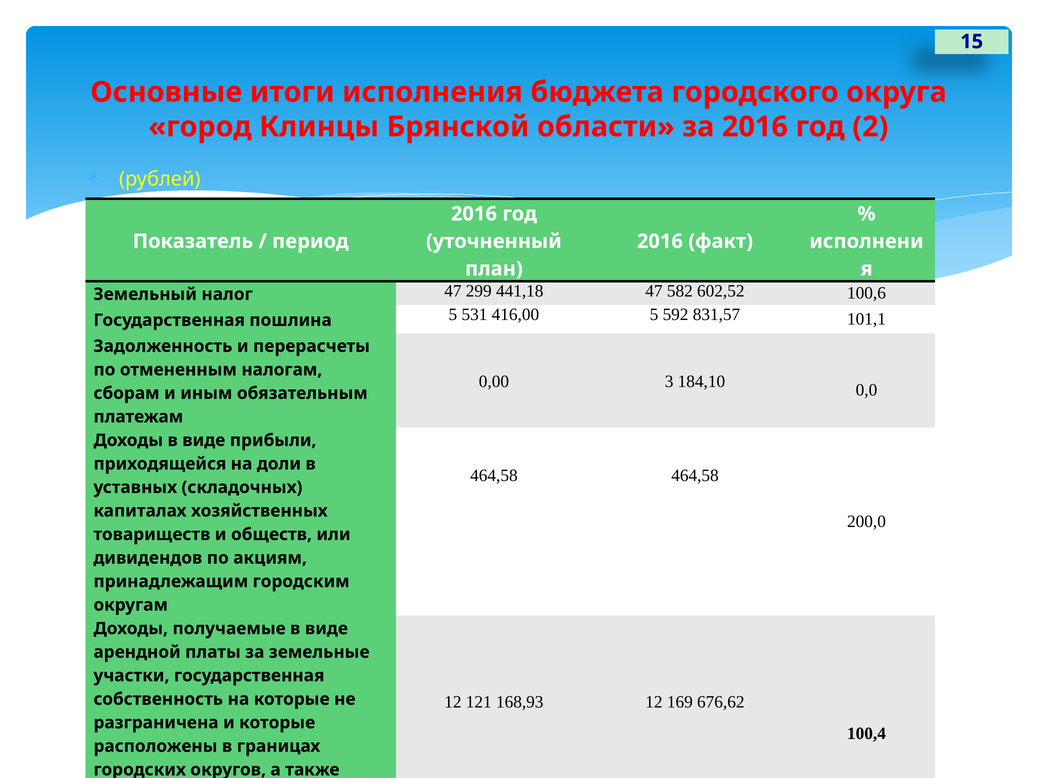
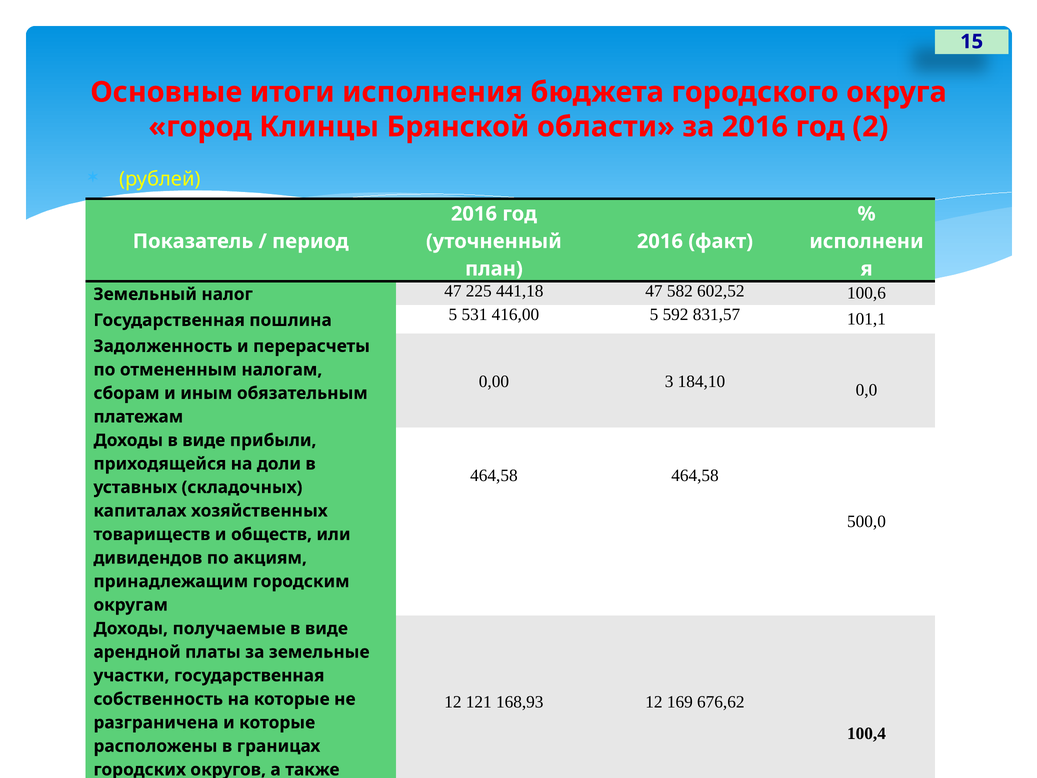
299: 299 -> 225
200,0: 200,0 -> 500,0
